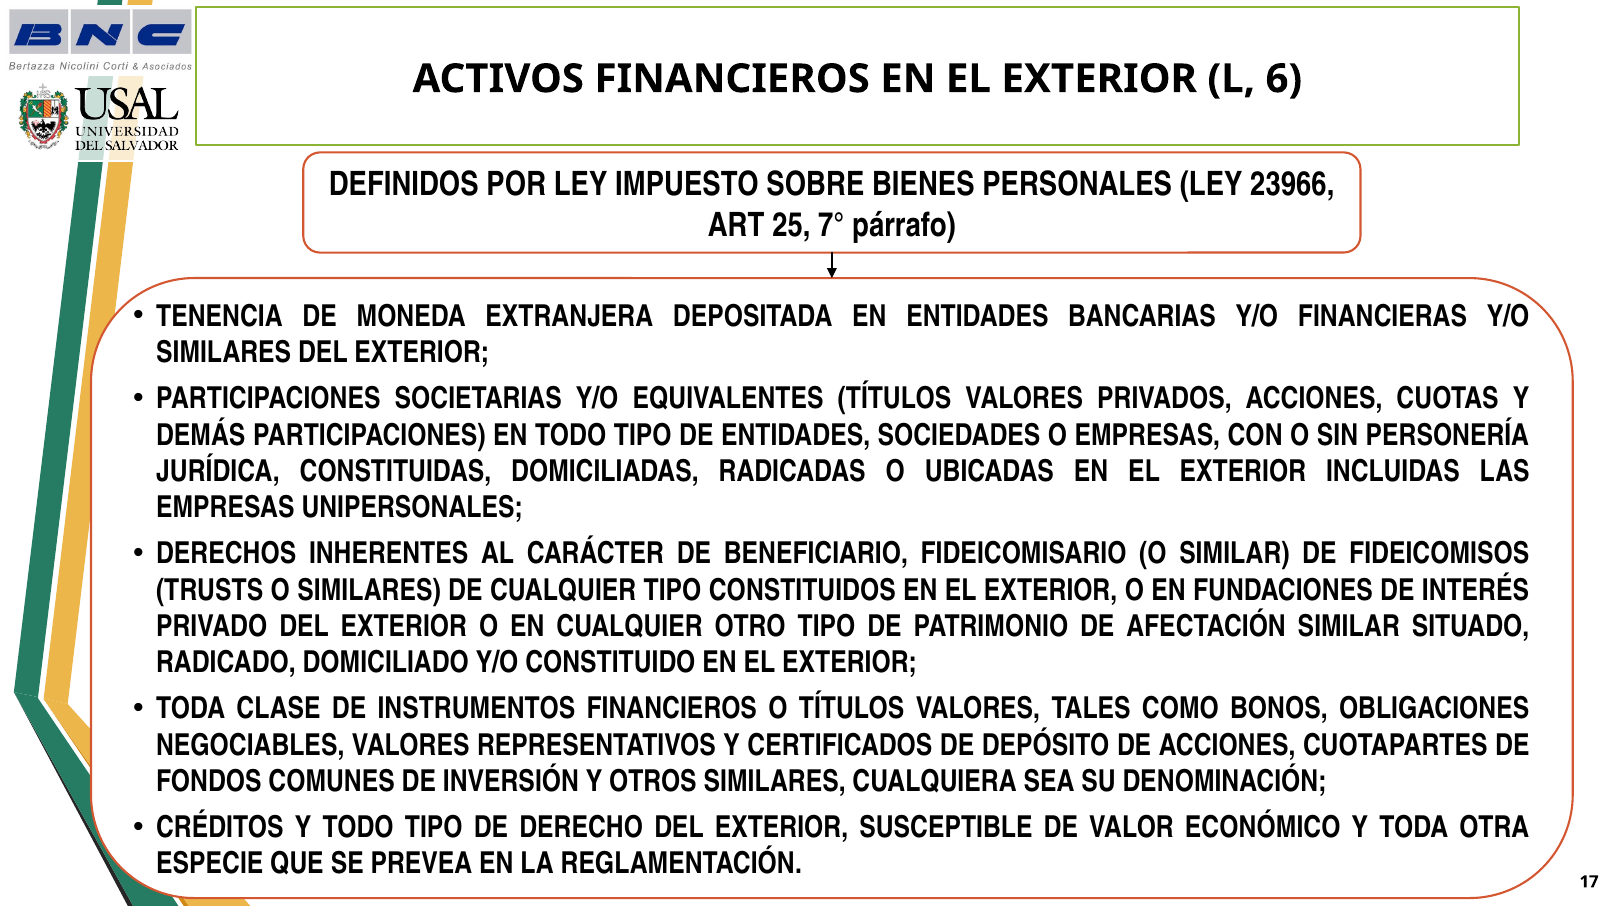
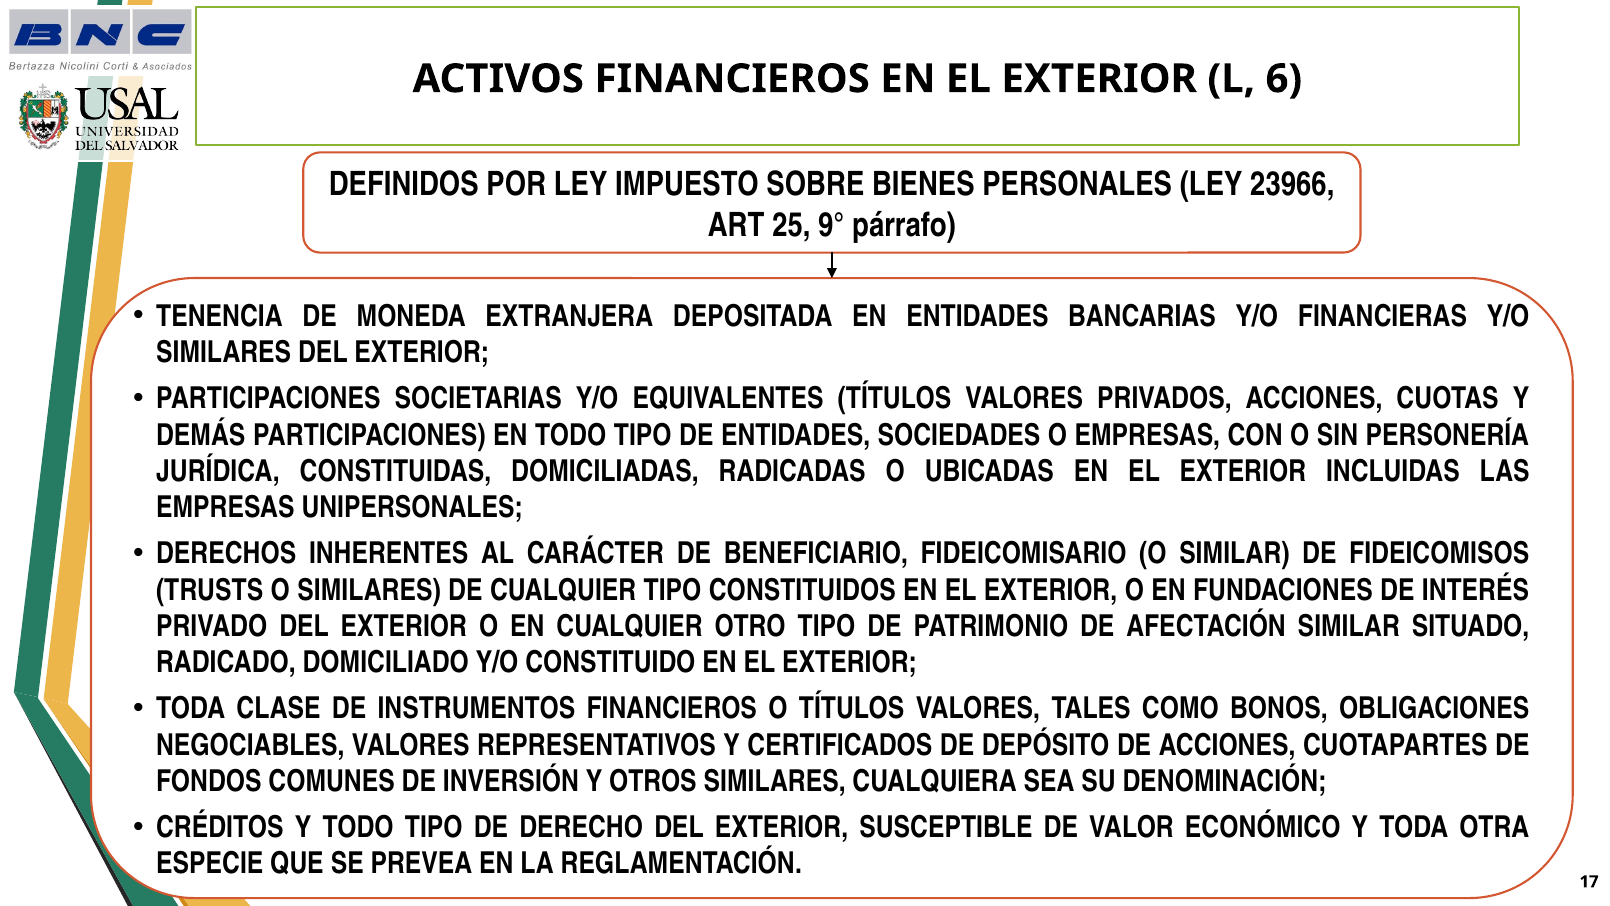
7°: 7° -> 9°
